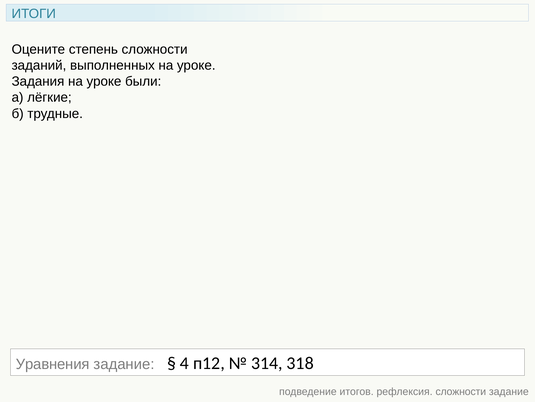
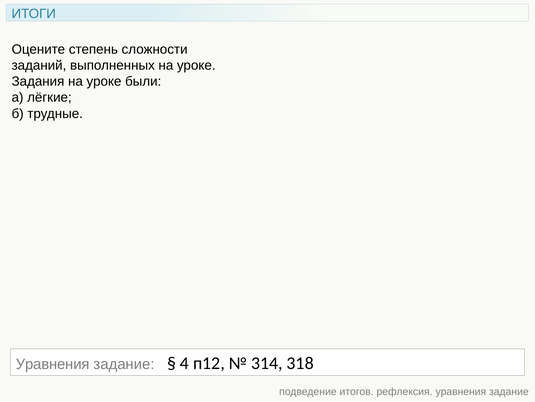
рефлексия сложности: сложности -> уравнения
